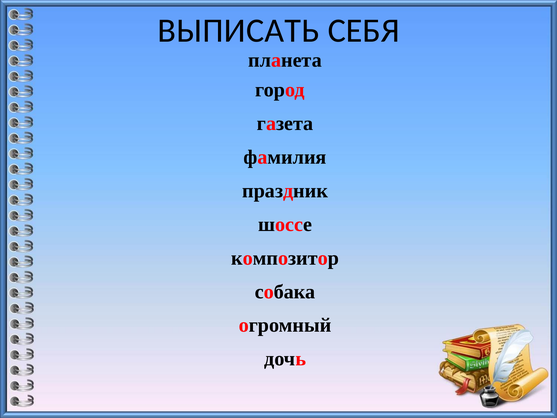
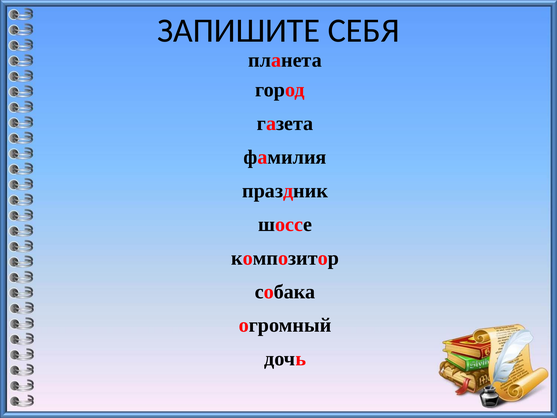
ВЫПИСАТЬ: ВЫПИСАТЬ -> ЗАПИШИТЕ
